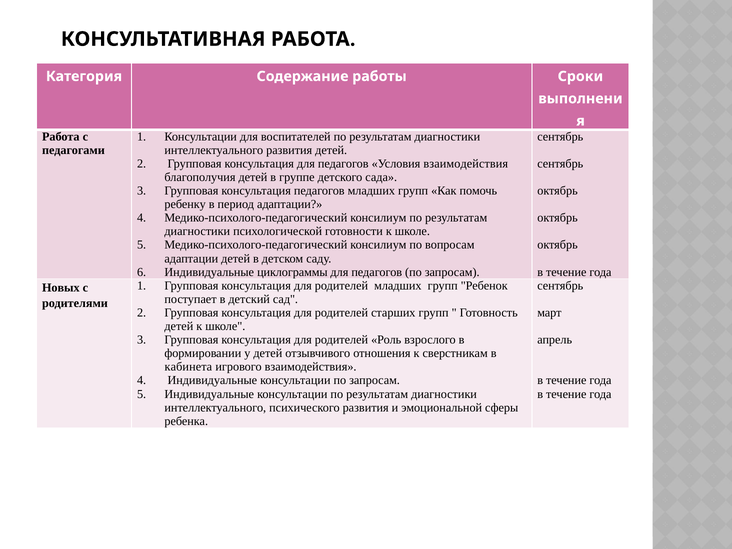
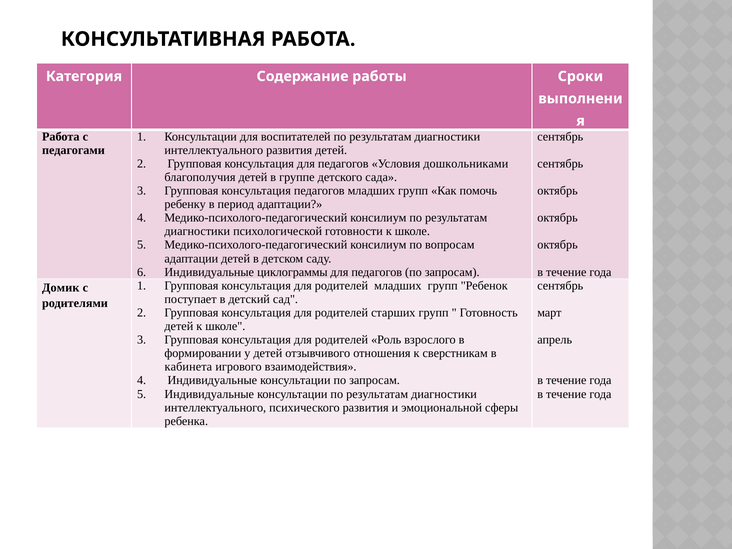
Условия взаимодействия: взаимодействия -> дошкольниками
Новых: Новых -> Домик
